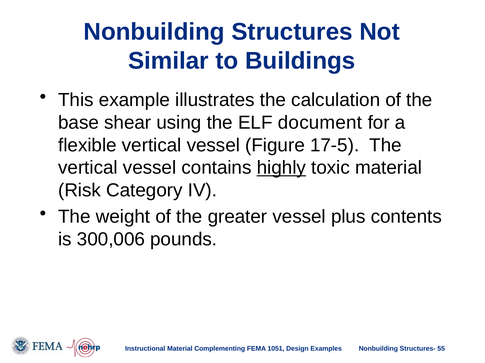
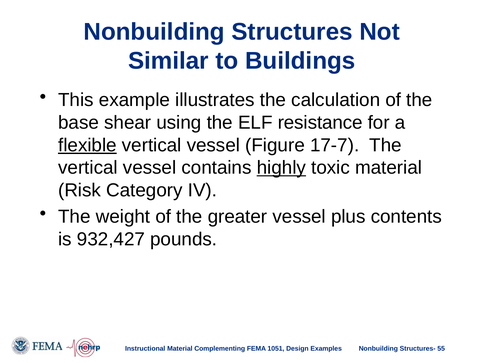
document: document -> resistance
flexible underline: none -> present
17-5: 17-5 -> 17-7
300,006: 300,006 -> 932,427
